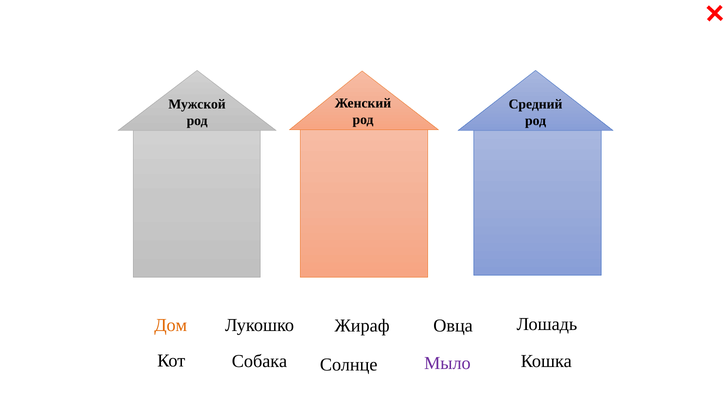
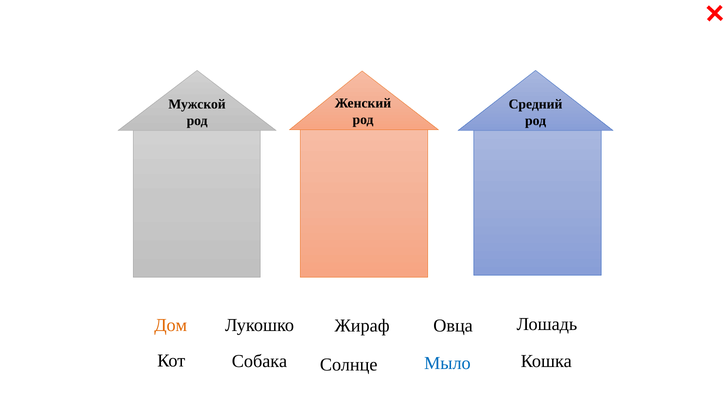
Мыло colour: purple -> blue
